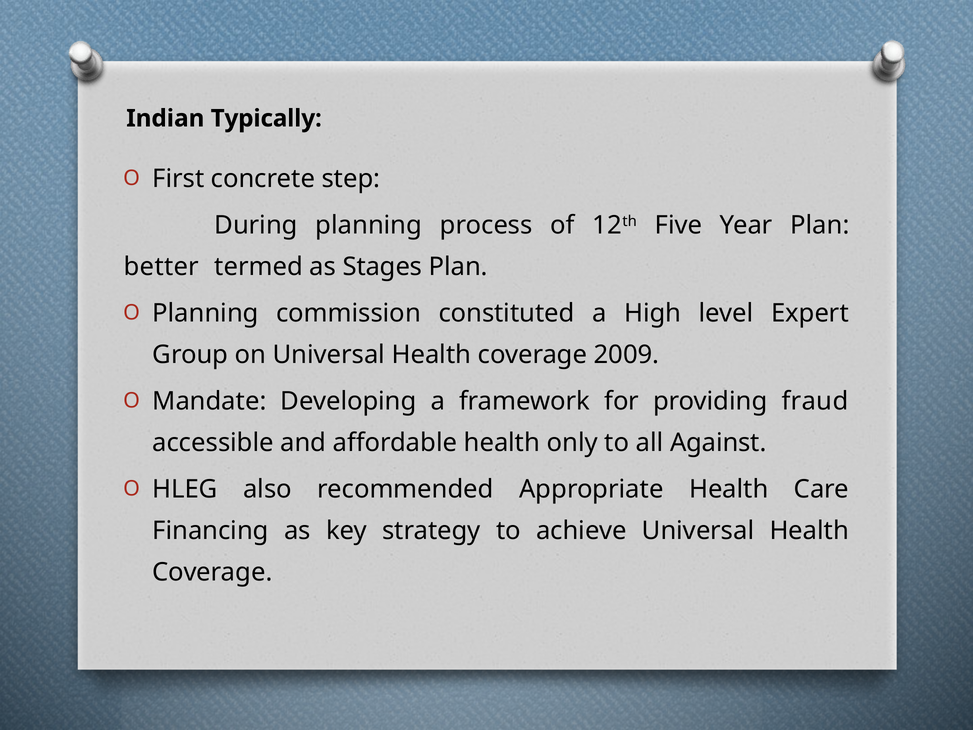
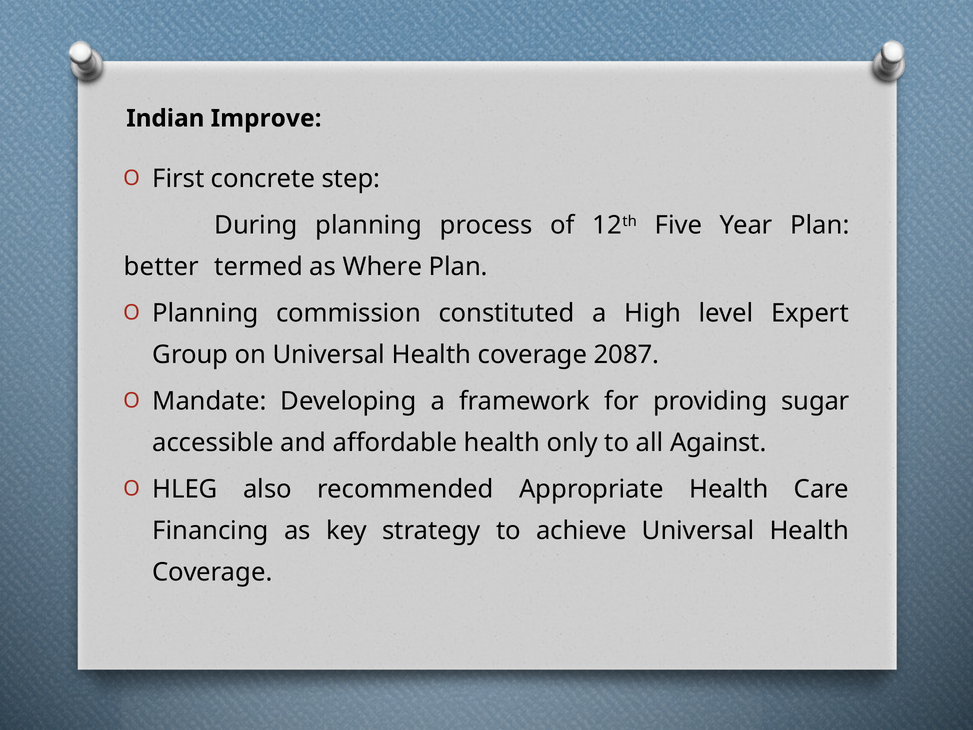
Typically: Typically -> Improve
Stages: Stages -> Where
2009: 2009 -> 2087
fraud: fraud -> sugar
